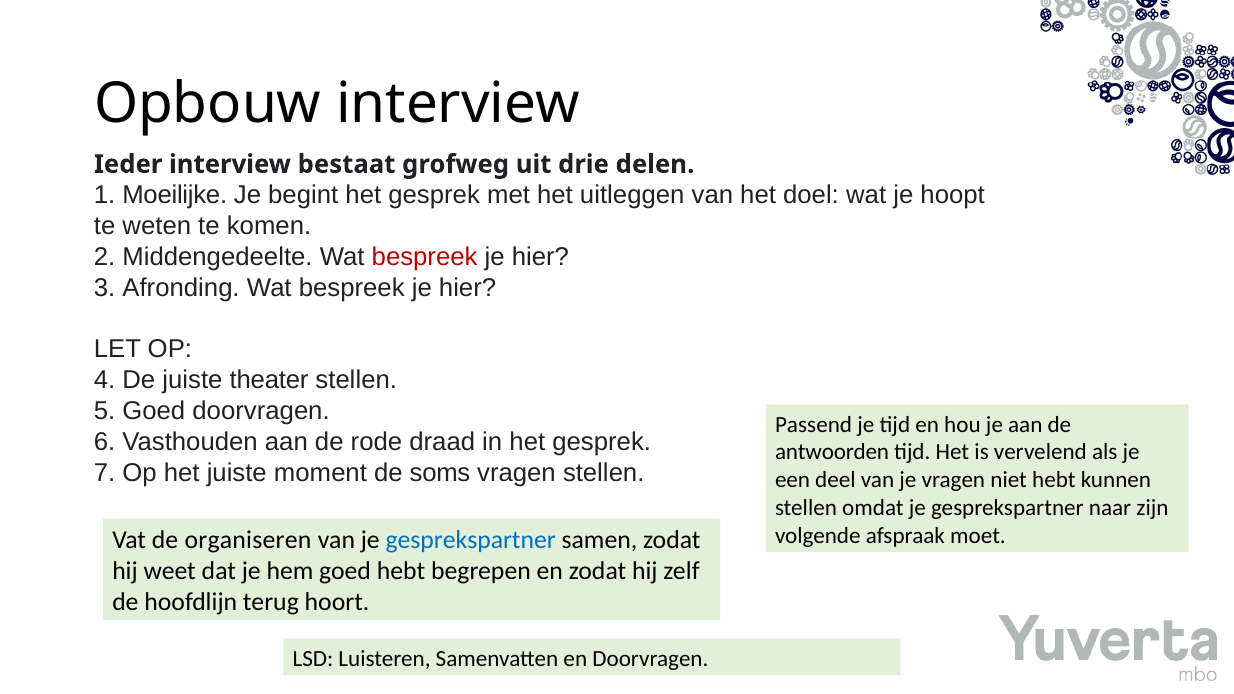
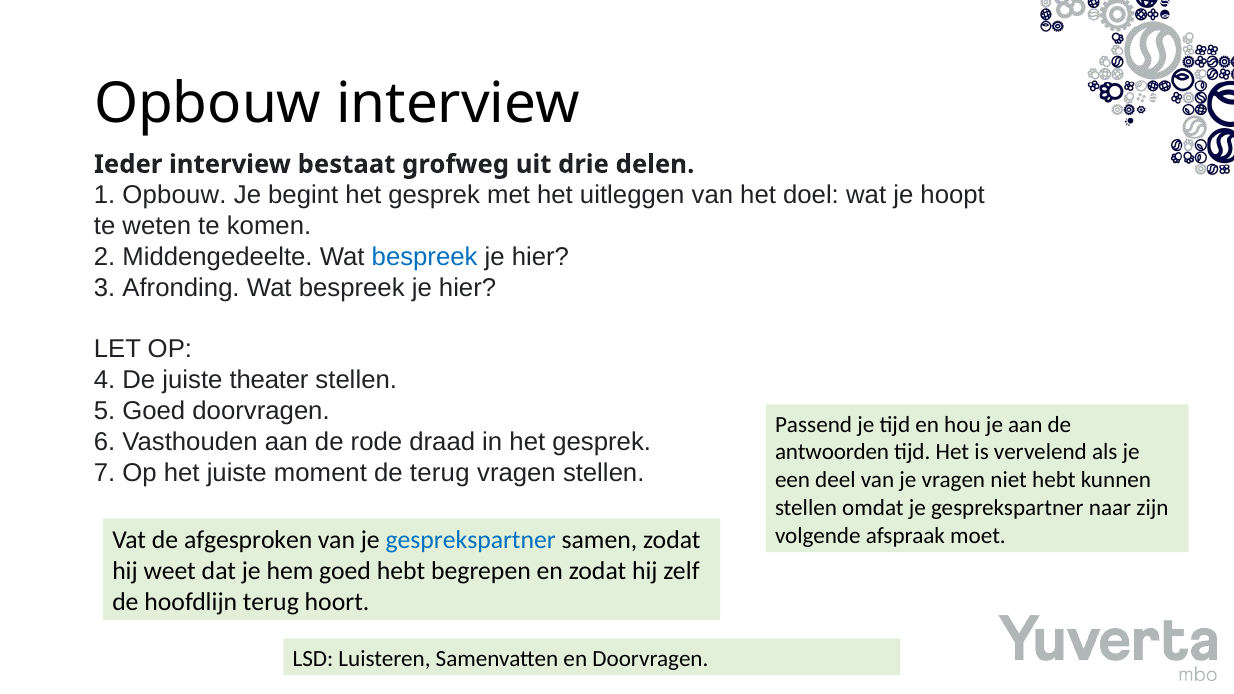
Moeilijke at (175, 195): Moeilijke -> Opbouw
bespreek at (425, 257) colour: red -> blue
de soms: soms -> terug
organiseren: organiseren -> afgesproken
